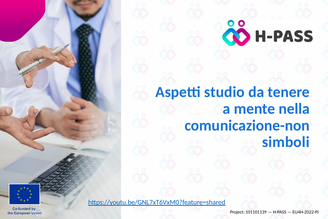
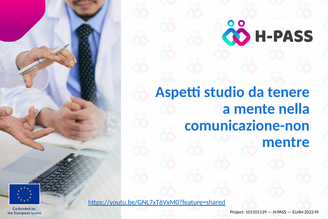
simboli: simboli -> mentre
